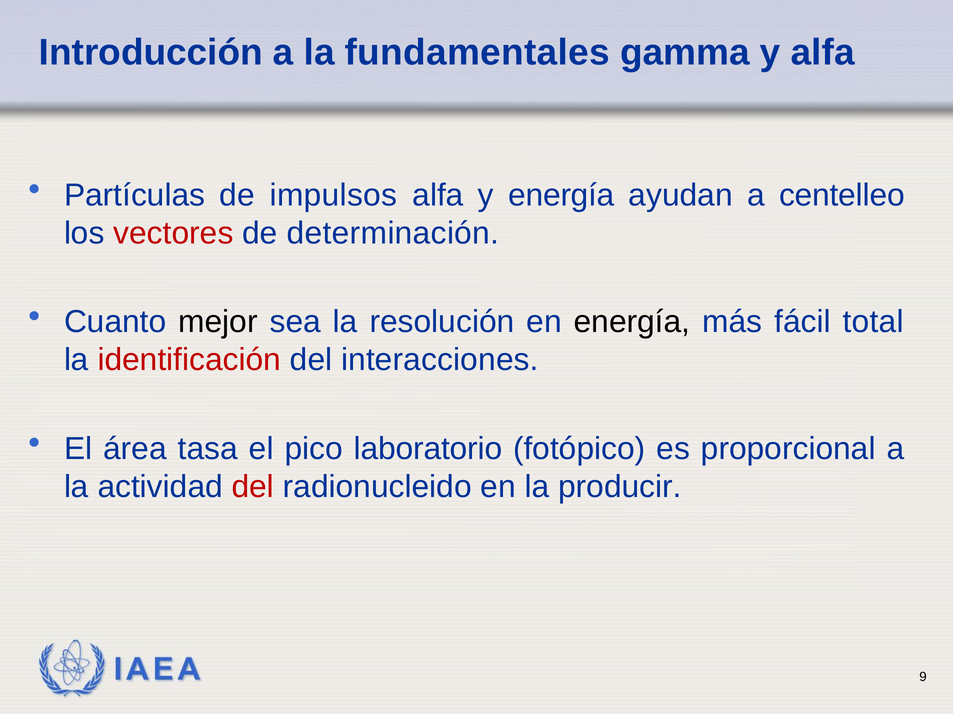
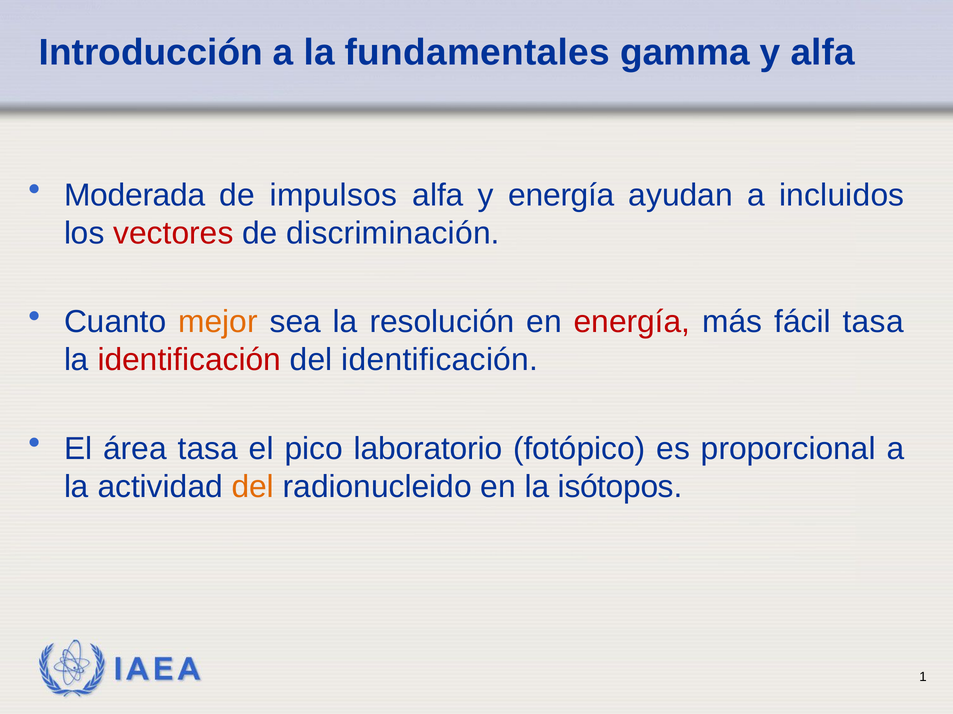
Partículas: Partículas -> Moderada
centelleo: centelleo -> incluidos
determinación: determinación -> discriminación
mejor colour: black -> orange
energía at (632, 322) colour: black -> red
fácil total: total -> tasa
del interacciones: interacciones -> identificación
del at (253, 487) colour: red -> orange
producir: producir -> isótopos
9: 9 -> 1
